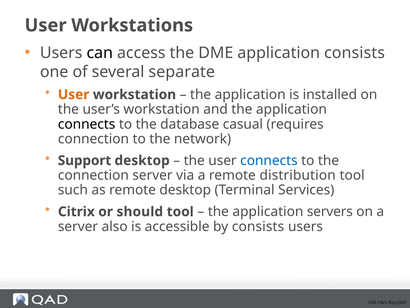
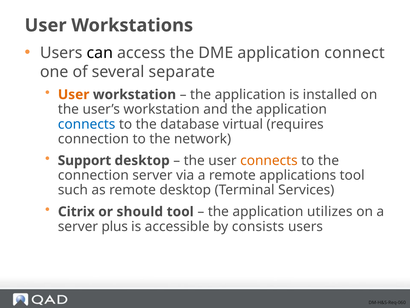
application consists: consists -> connect
connects at (87, 124) colour: black -> blue
casual: casual -> virtual
connects at (269, 160) colour: blue -> orange
distribution: distribution -> applications
servers: servers -> utilizes
also: also -> plus
